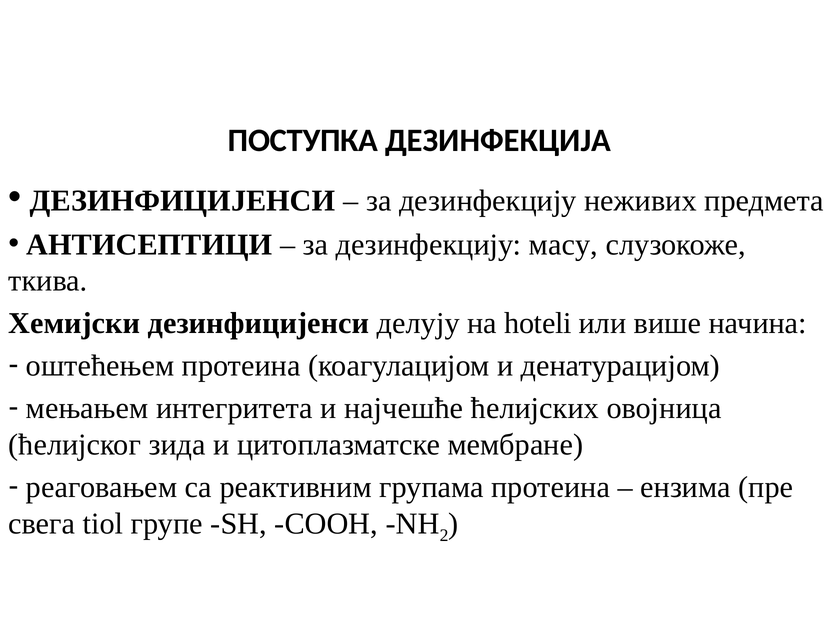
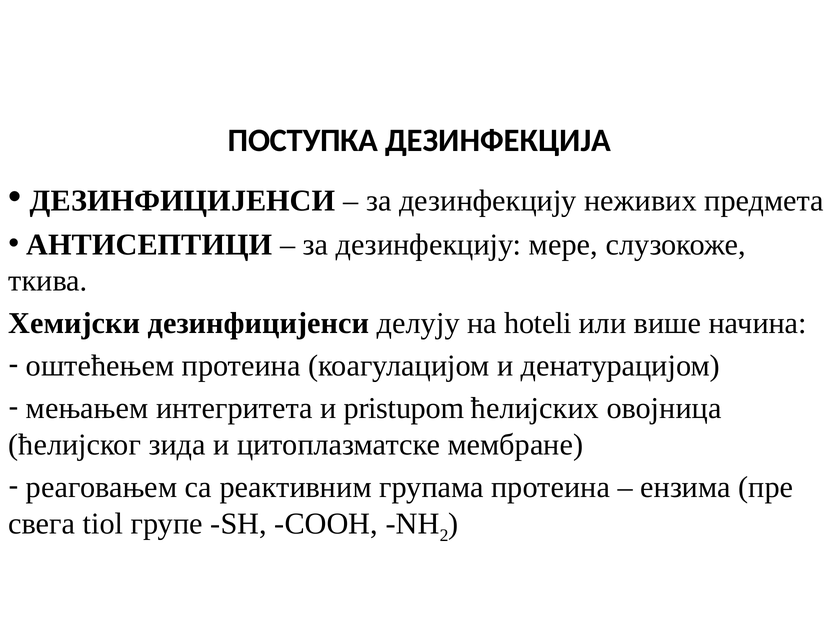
масу: масу -> мере
најчешће: најчешће -> pristupom
